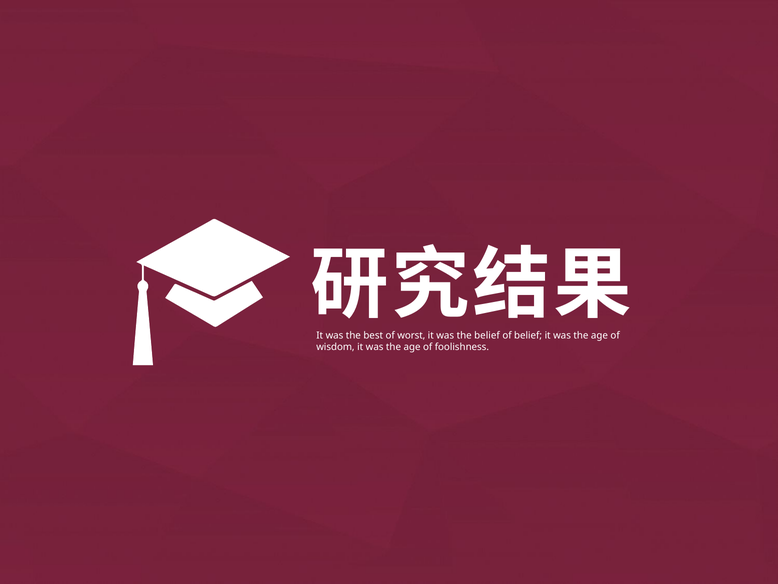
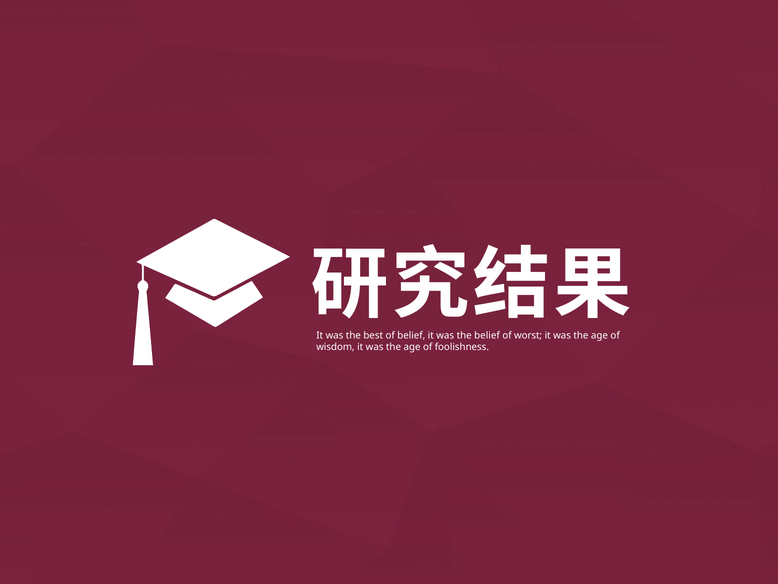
of worst: worst -> belief
of belief: belief -> worst
